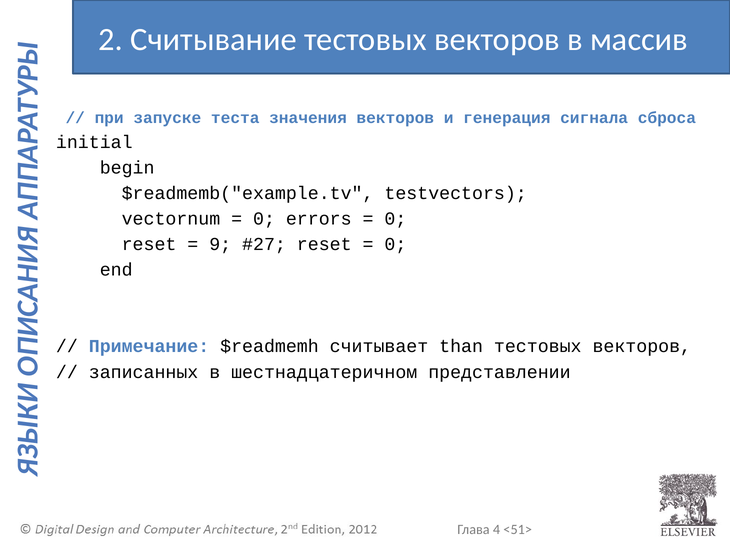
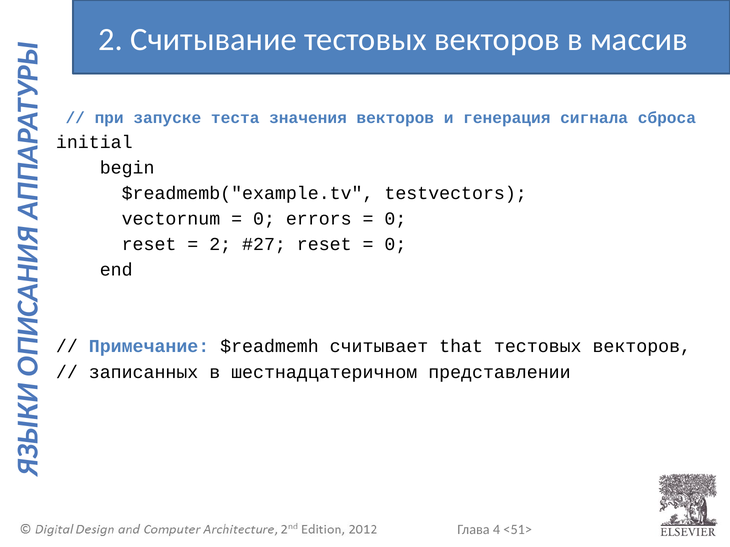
9 at (220, 245): 9 -> 2
than: than -> that
